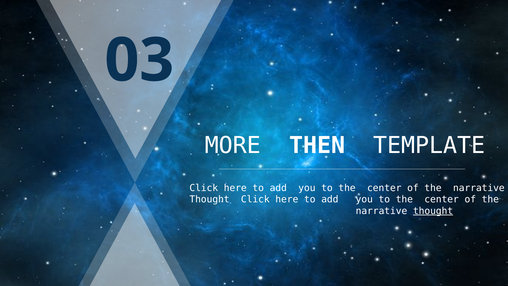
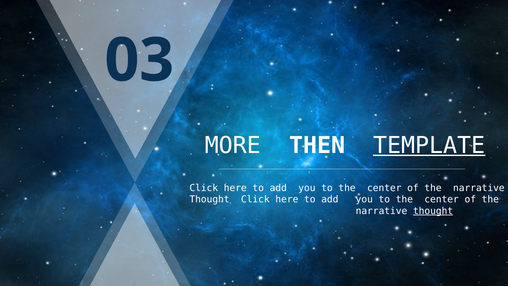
TEMPLATE underline: none -> present
